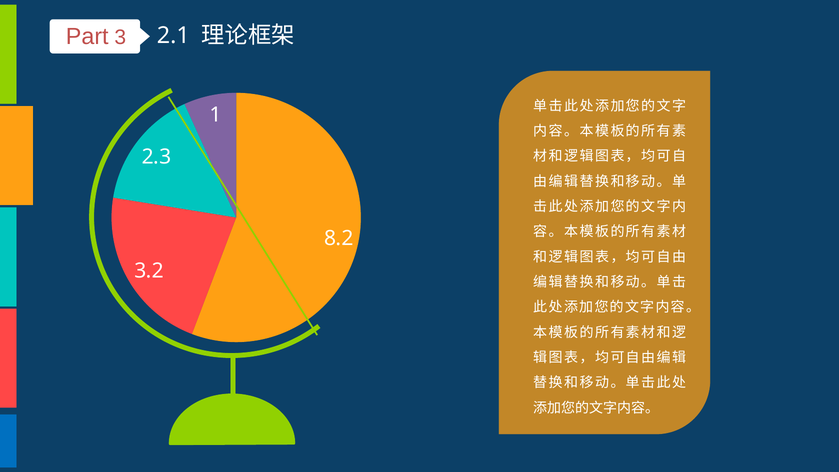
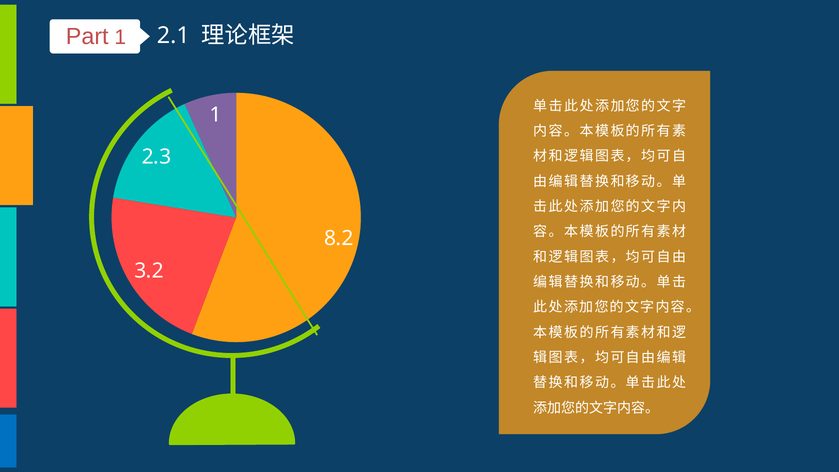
Part 3: 3 -> 1
